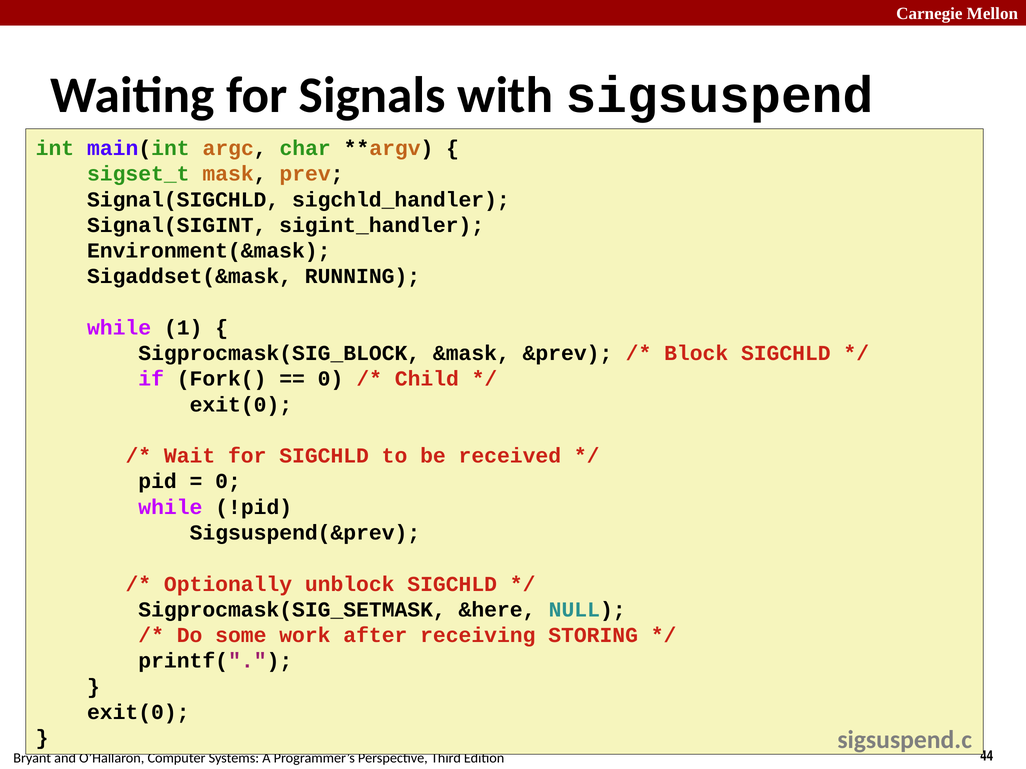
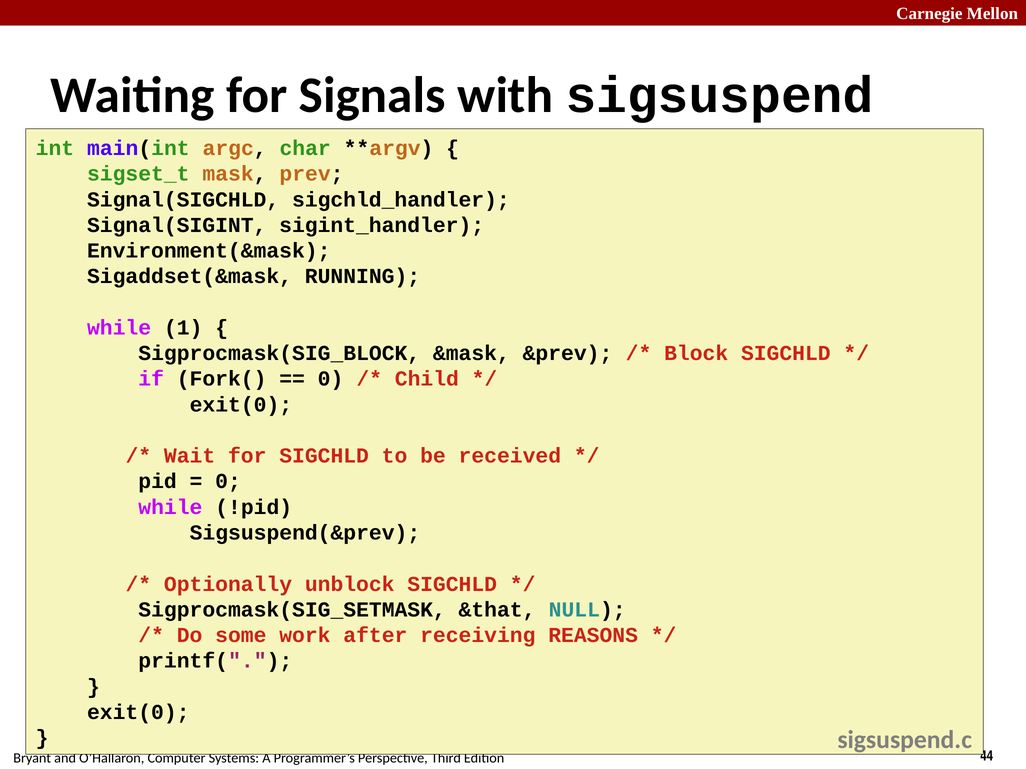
&here: &here -> &that
STORING: STORING -> REASONS
